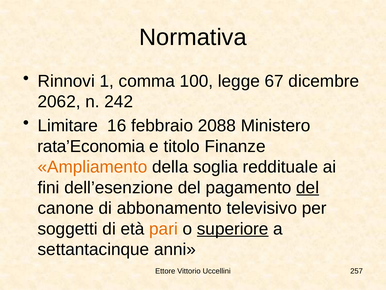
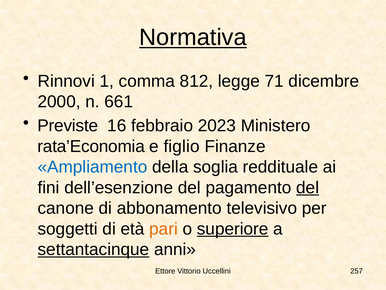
Normativa underline: none -> present
100: 100 -> 812
67: 67 -> 71
2062: 2062 -> 2000
242: 242 -> 661
Limitare: Limitare -> Previste
2088: 2088 -> 2023
titolo: titolo -> figlio
Ampliamento colour: orange -> blue
settantacinque underline: none -> present
